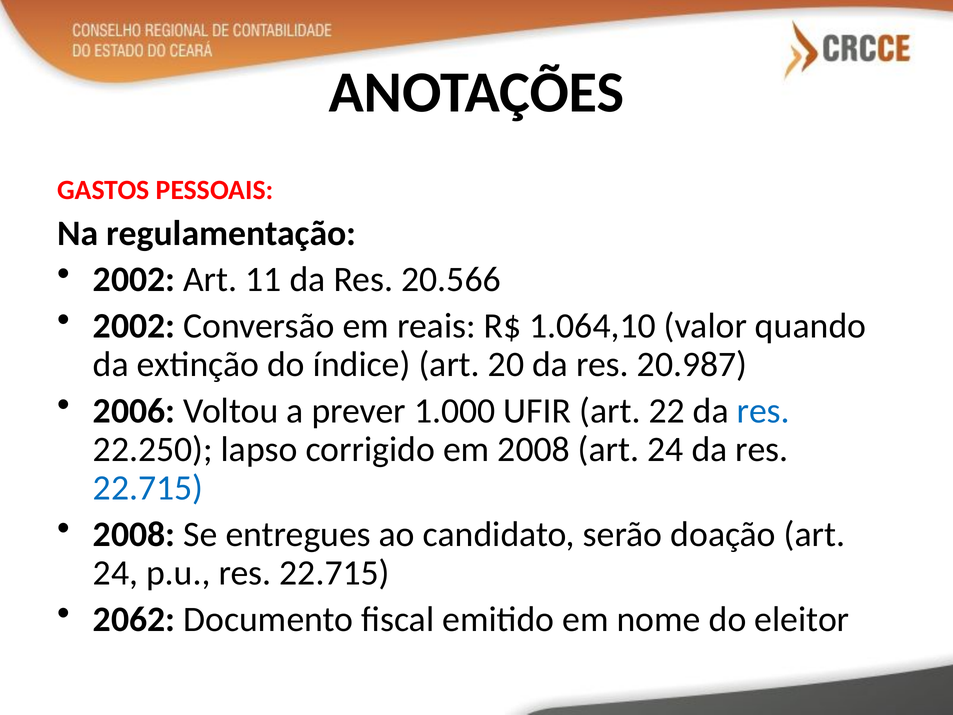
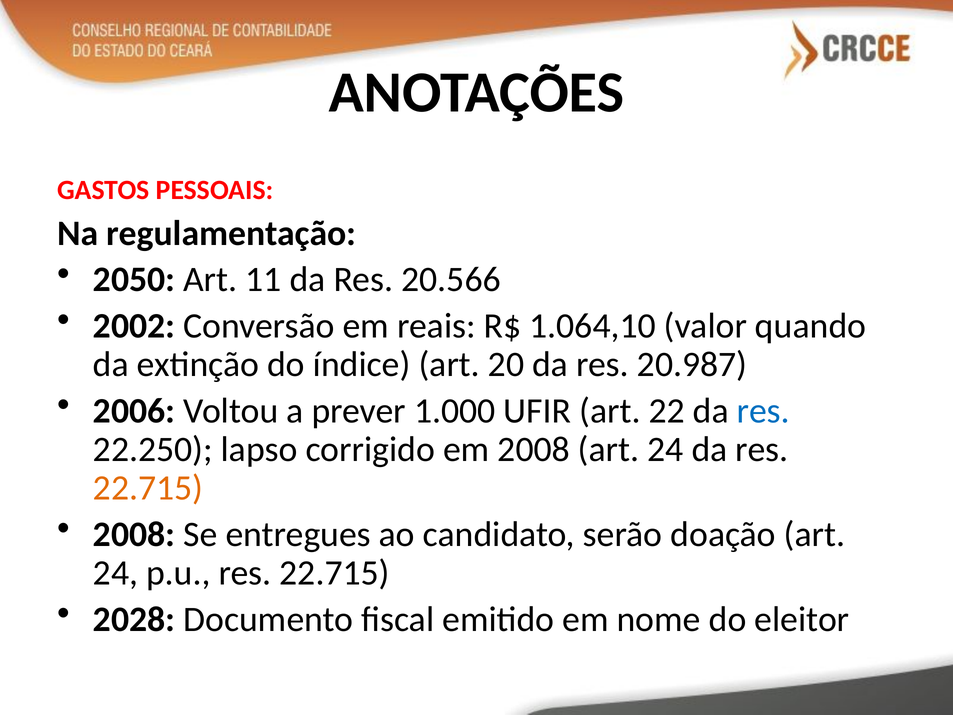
2002 at (134, 279): 2002 -> 2050
22.715 at (148, 488) colour: blue -> orange
2062: 2062 -> 2028
